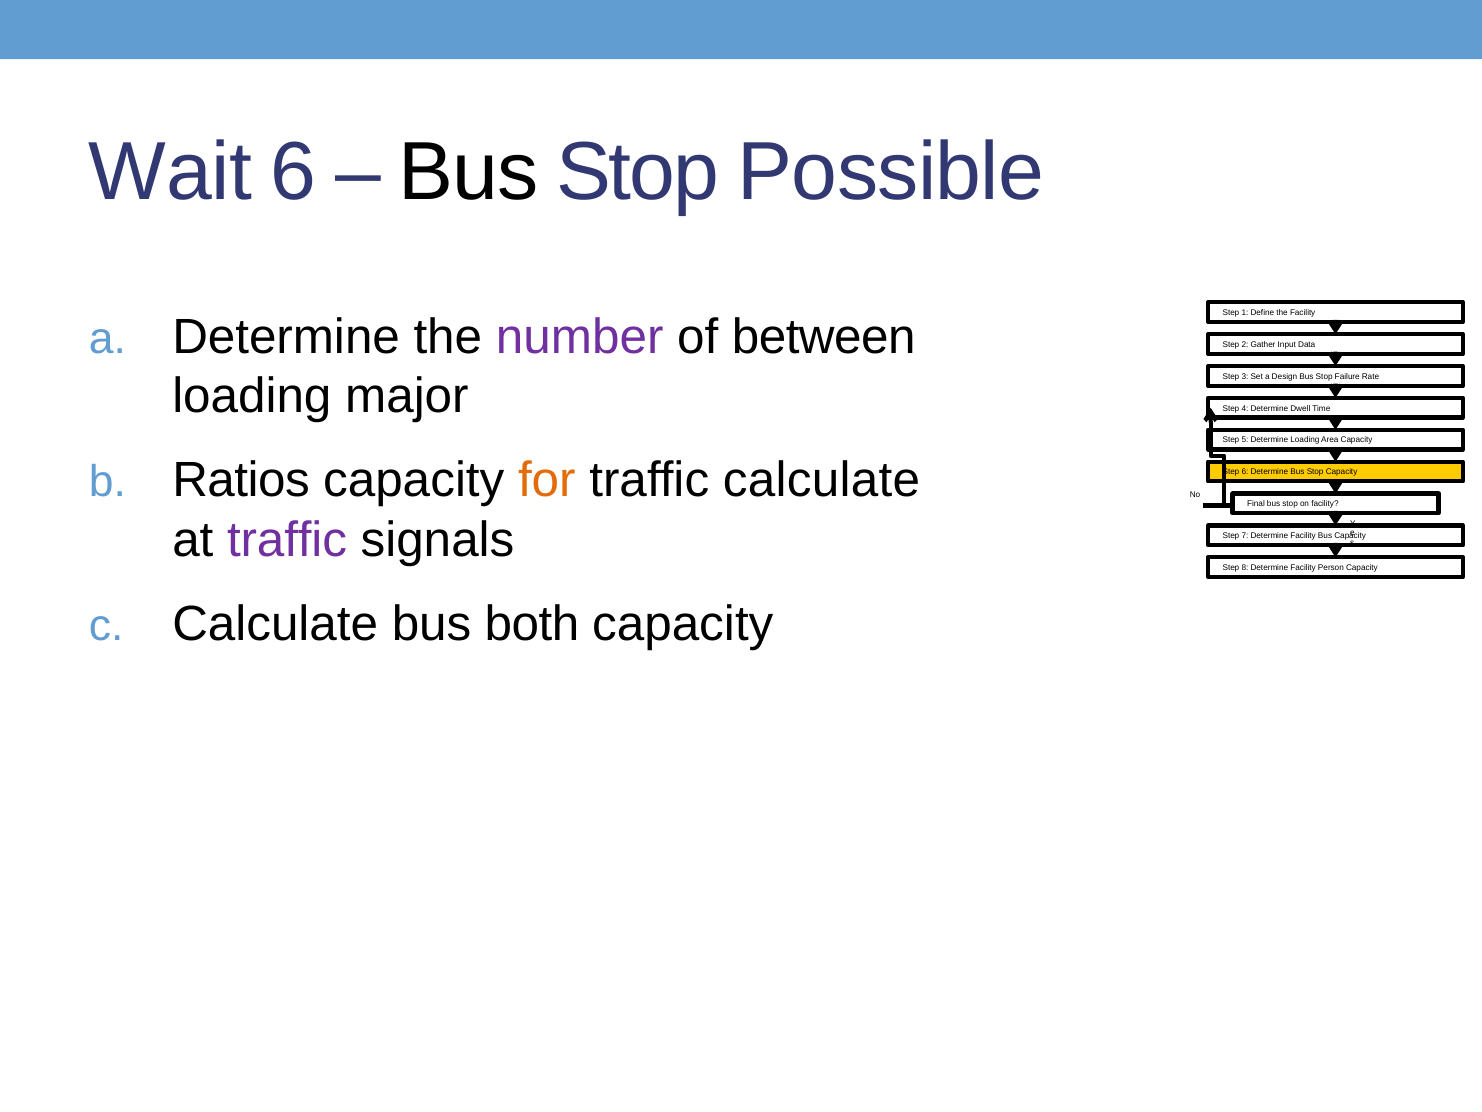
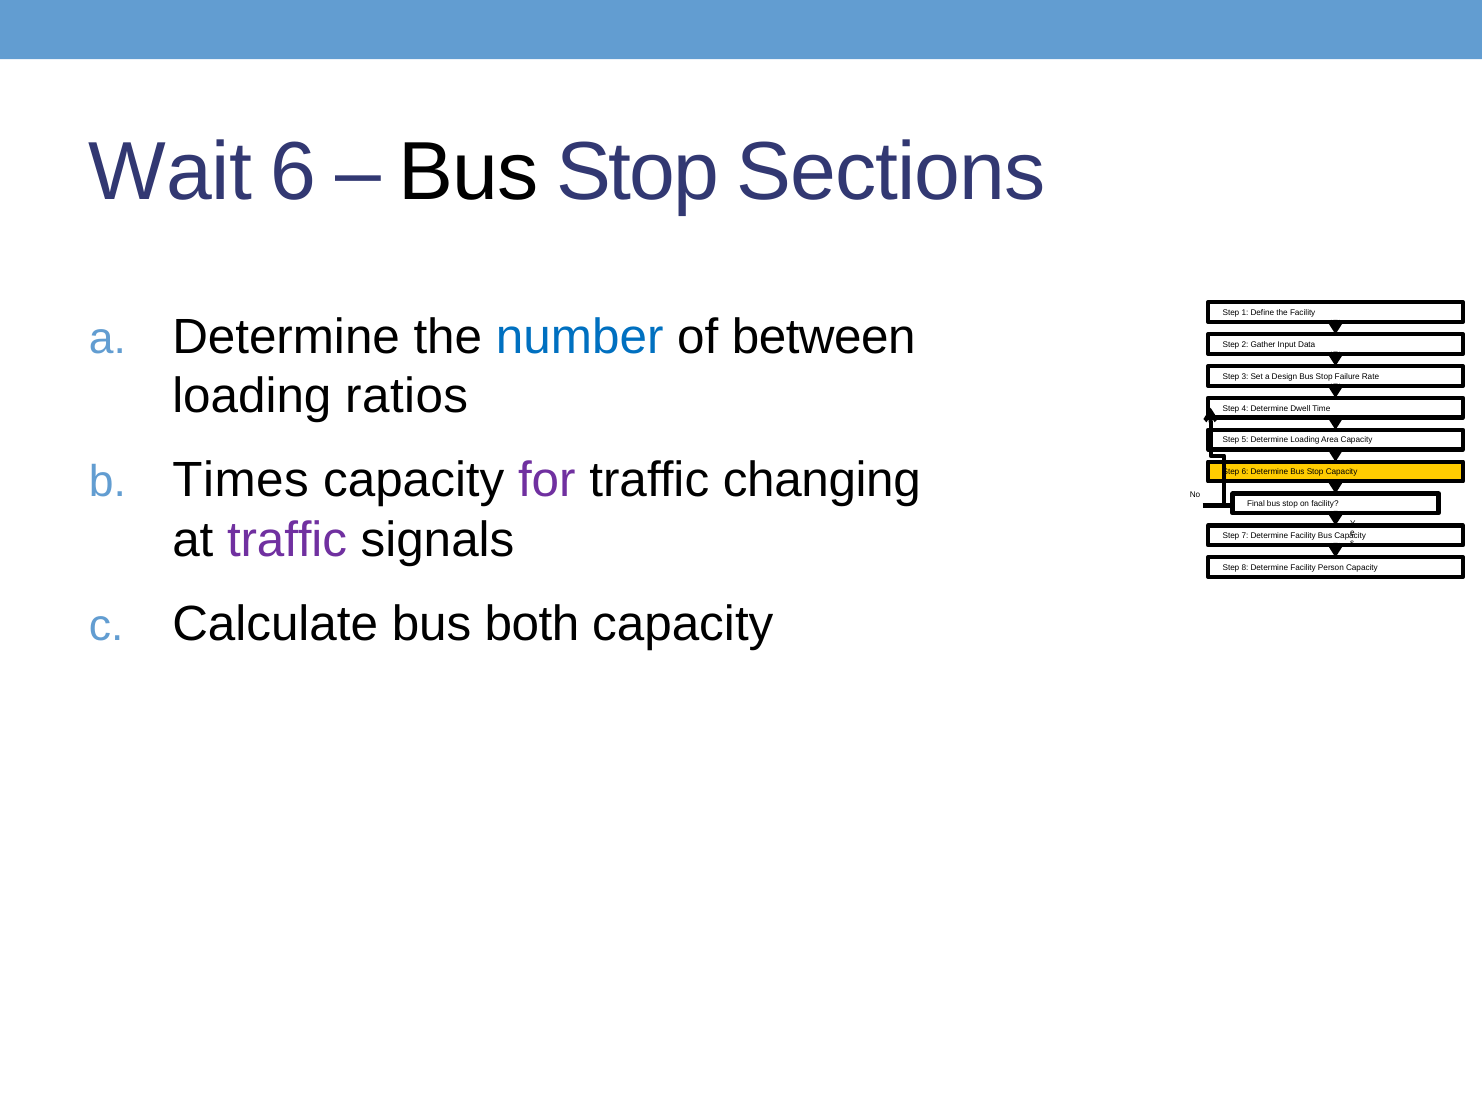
Possible: Possible -> Sections
number colour: purple -> blue
major: major -> ratios
Ratios: Ratios -> Times
for colour: orange -> purple
traffic calculate: calculate -> changing
